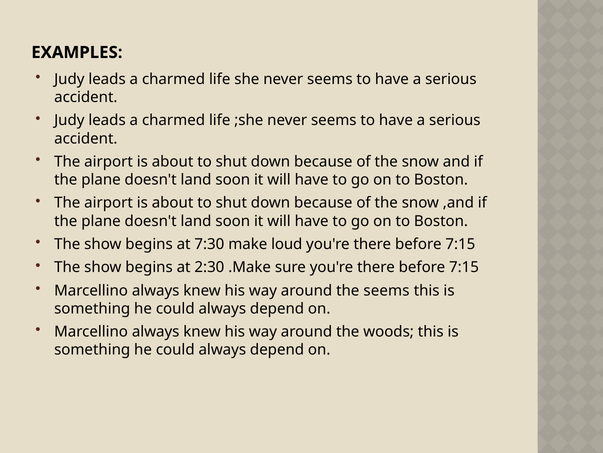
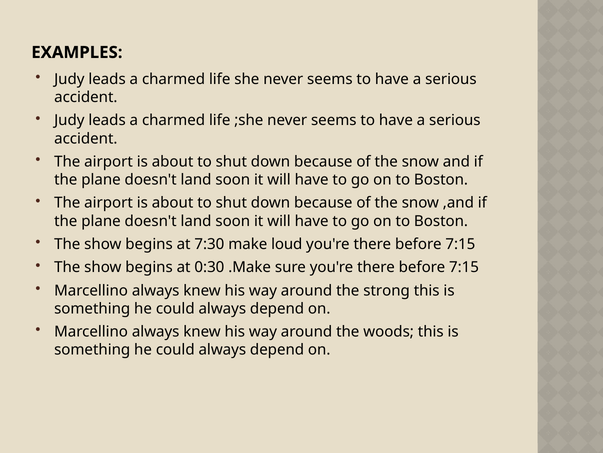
2:30: 2:30 -> 0:30
the seems: seems -> strong
